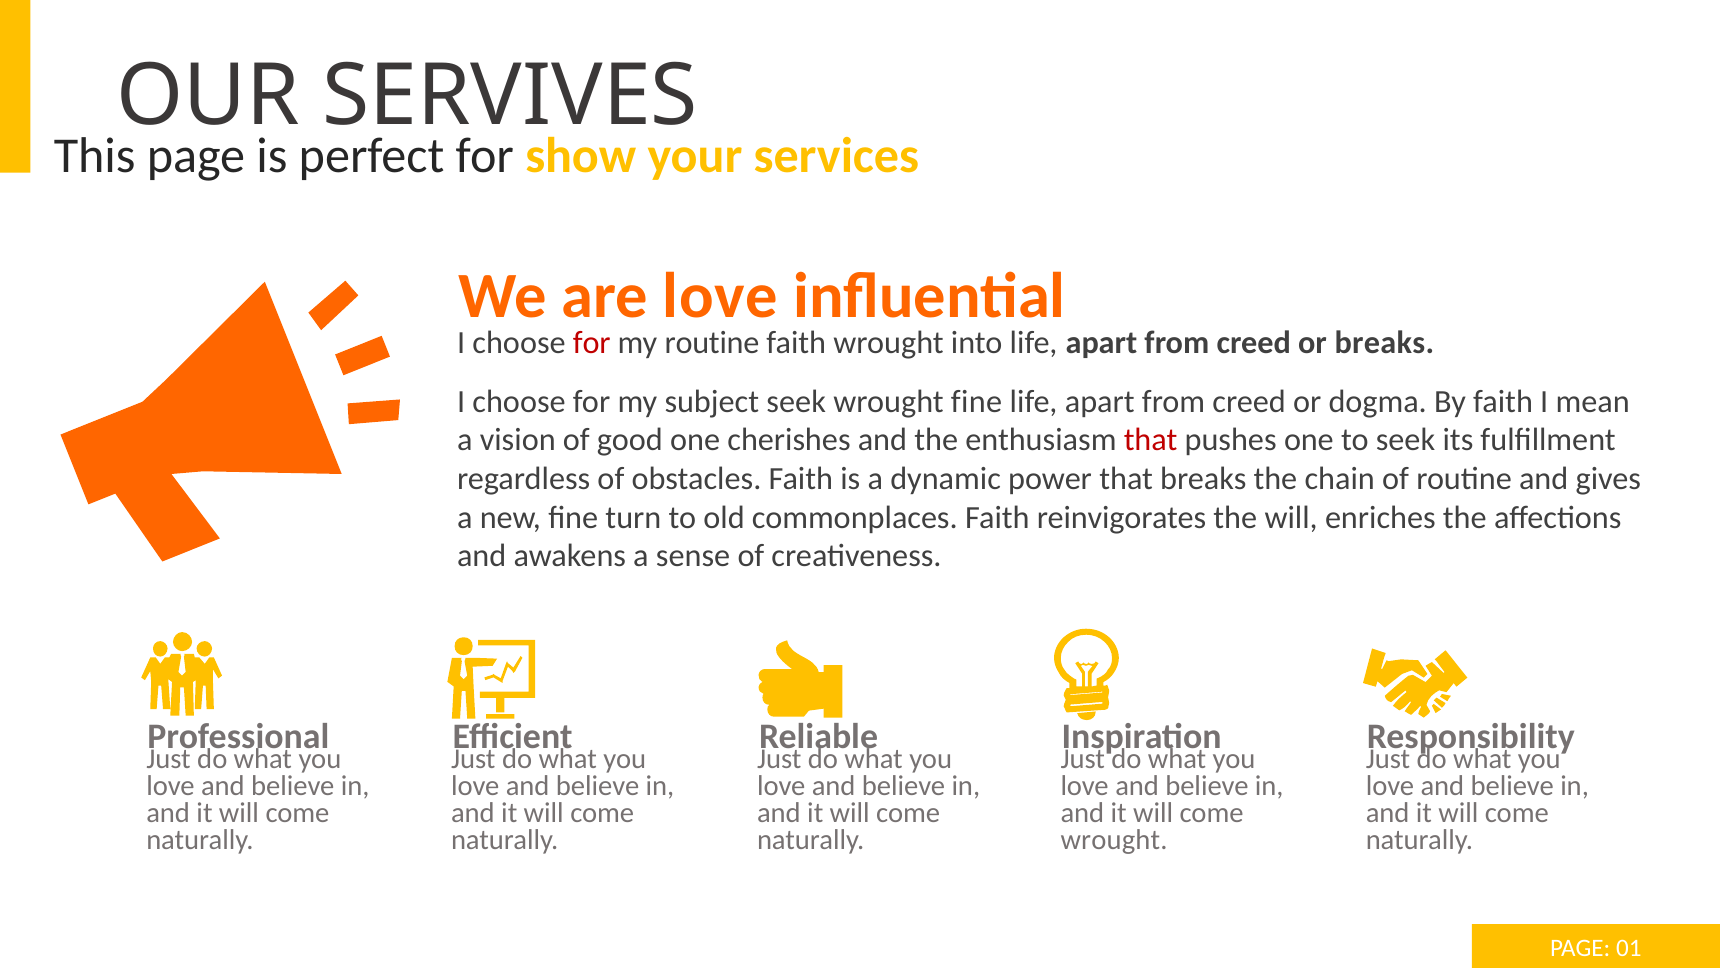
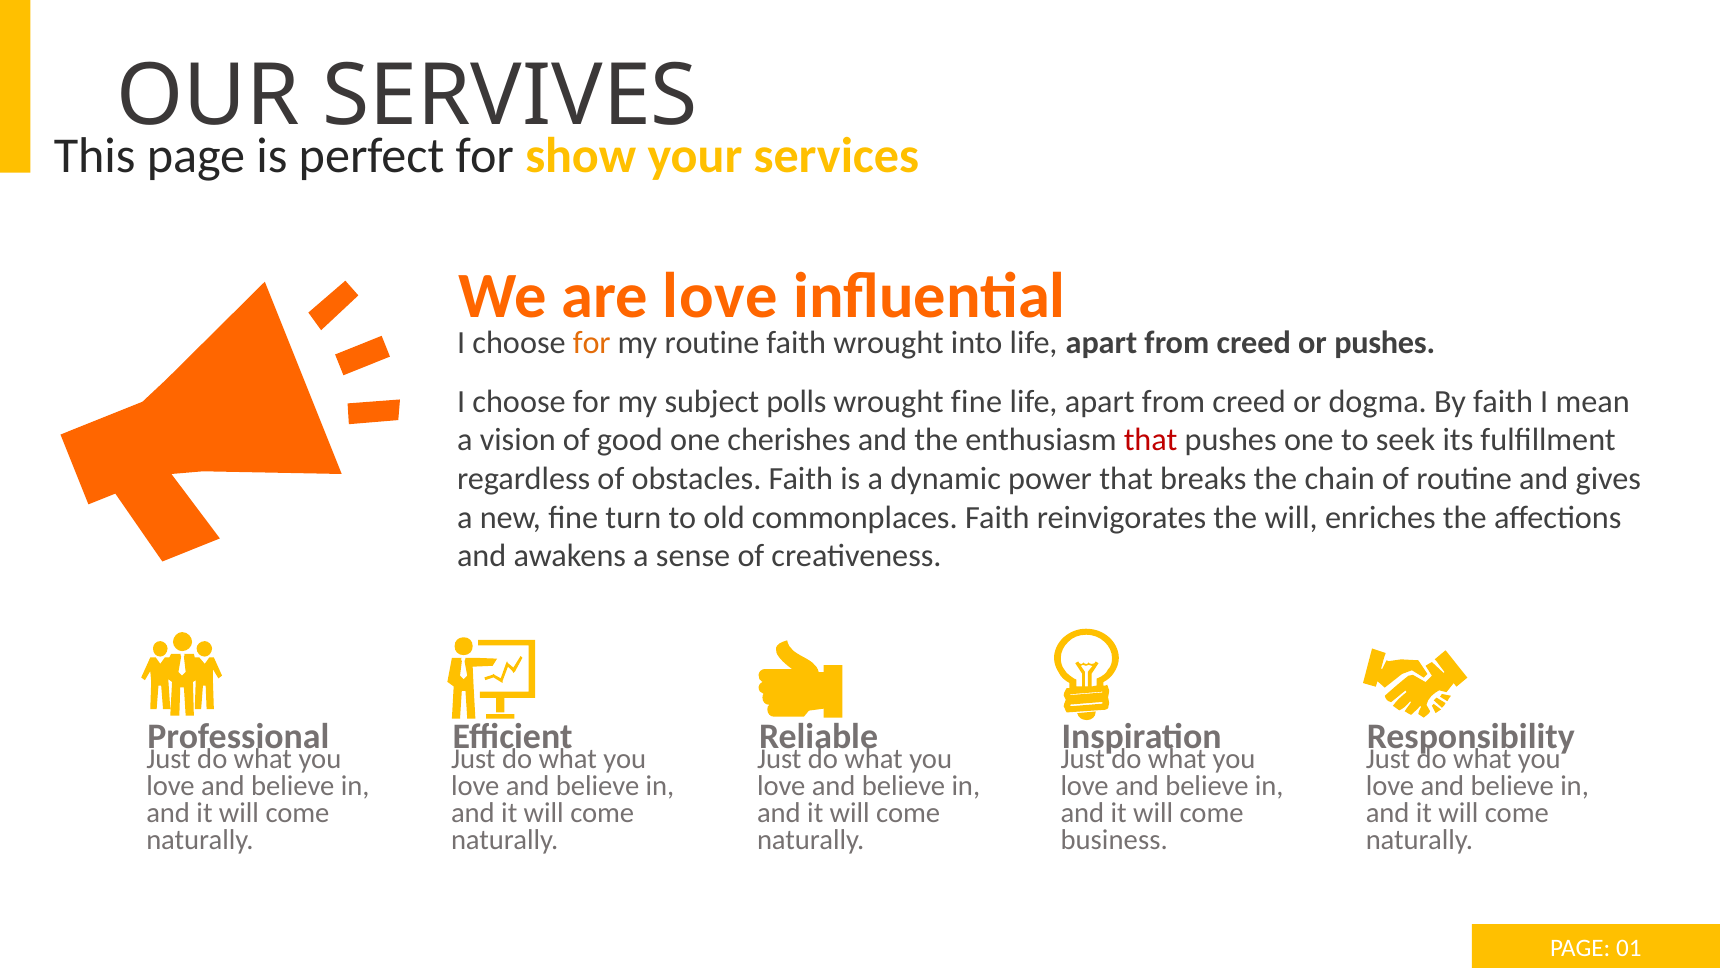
for at (592, 342) colour: red -> orange
or breaks: breaks -> pushes
subject seek: seek -> polls
wrought at (1114, 839): wrought -> business
